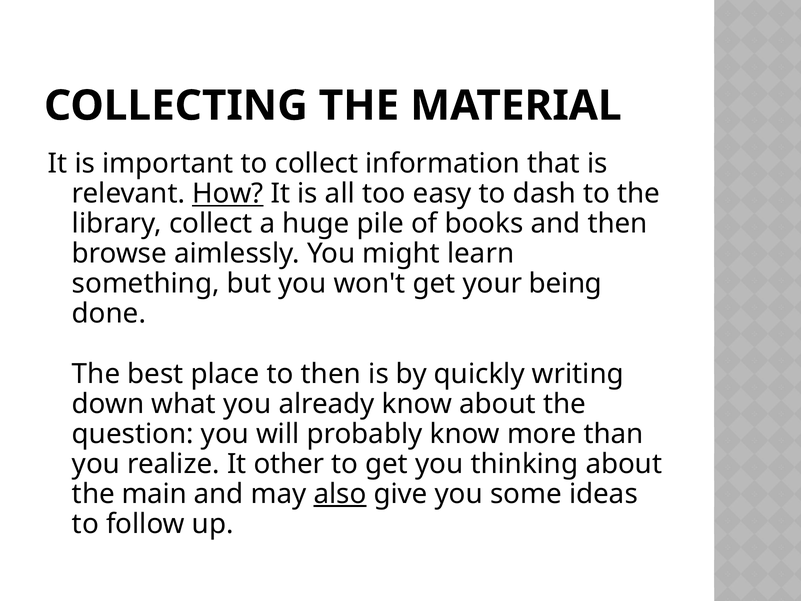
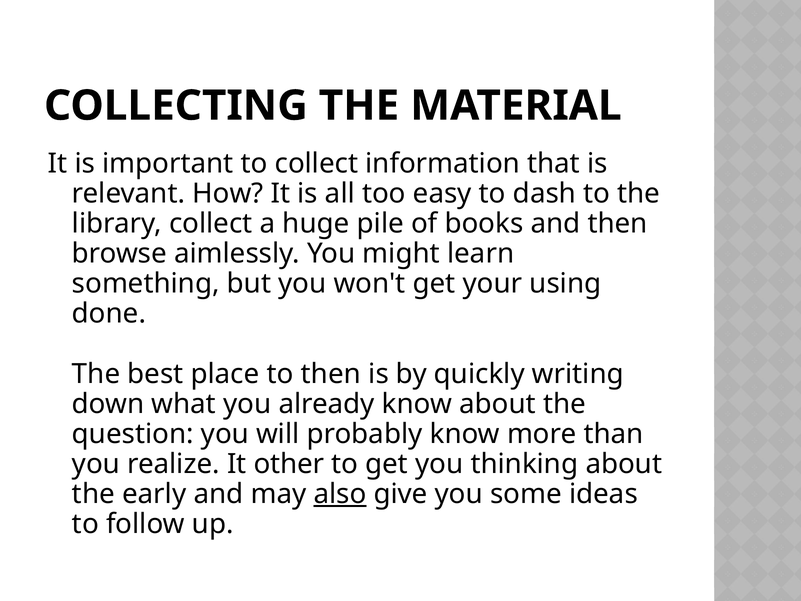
How underline: present -> none
being: being -> using
main: main -> early
